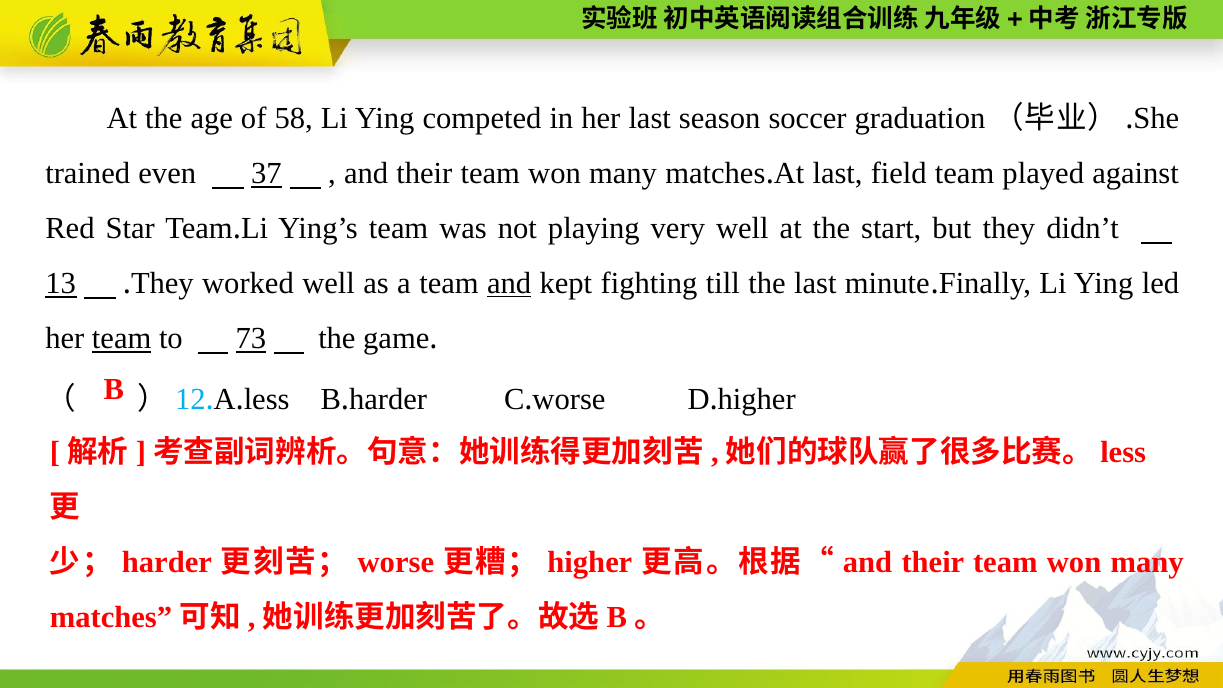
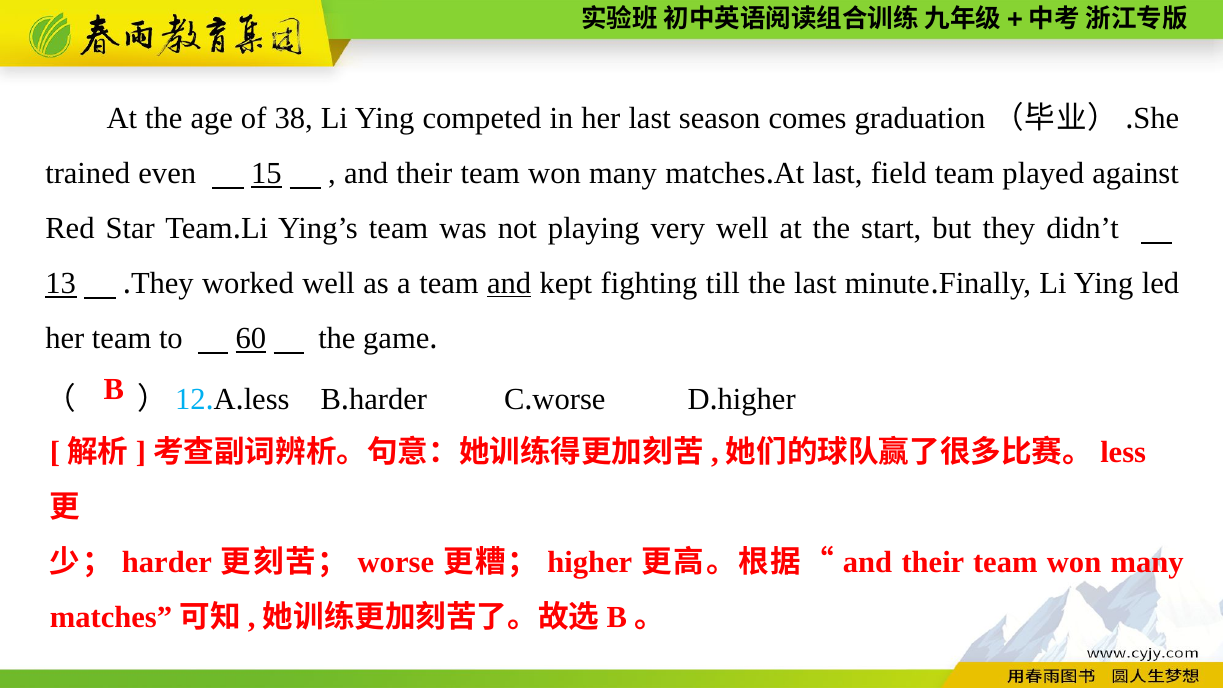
58: 58 -> 38
soccer: soccer -> comes
37: 37 -> 15
team at (122, 338) underline: present -> none
73: 73 -> 60
